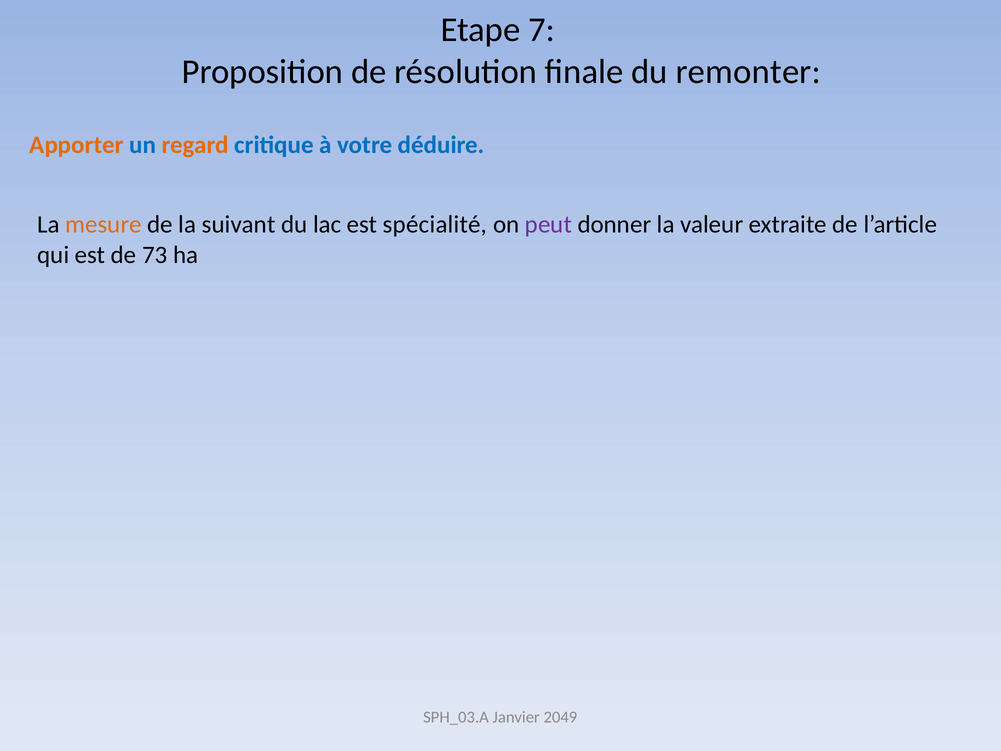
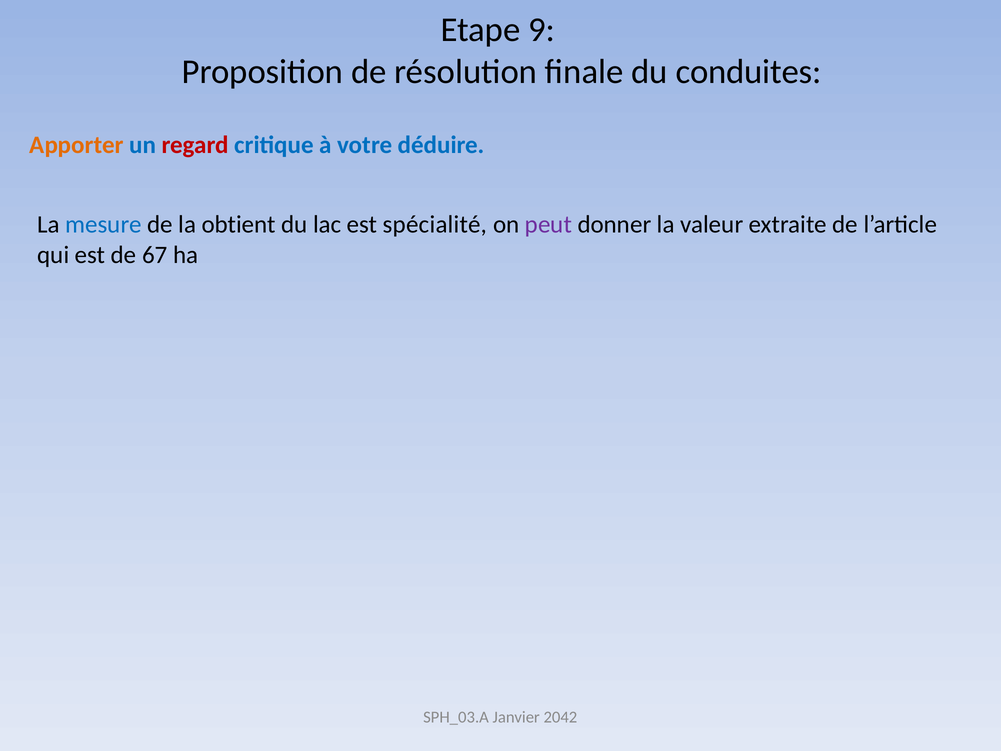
7: 7 -> 9
remonter: remonter -> conduites
regard colour: orange -> red
mesure colour: orange -> blue
suivant: suivant -> obtient
73: 73 -> 67
2049: 2049 -> 2042
